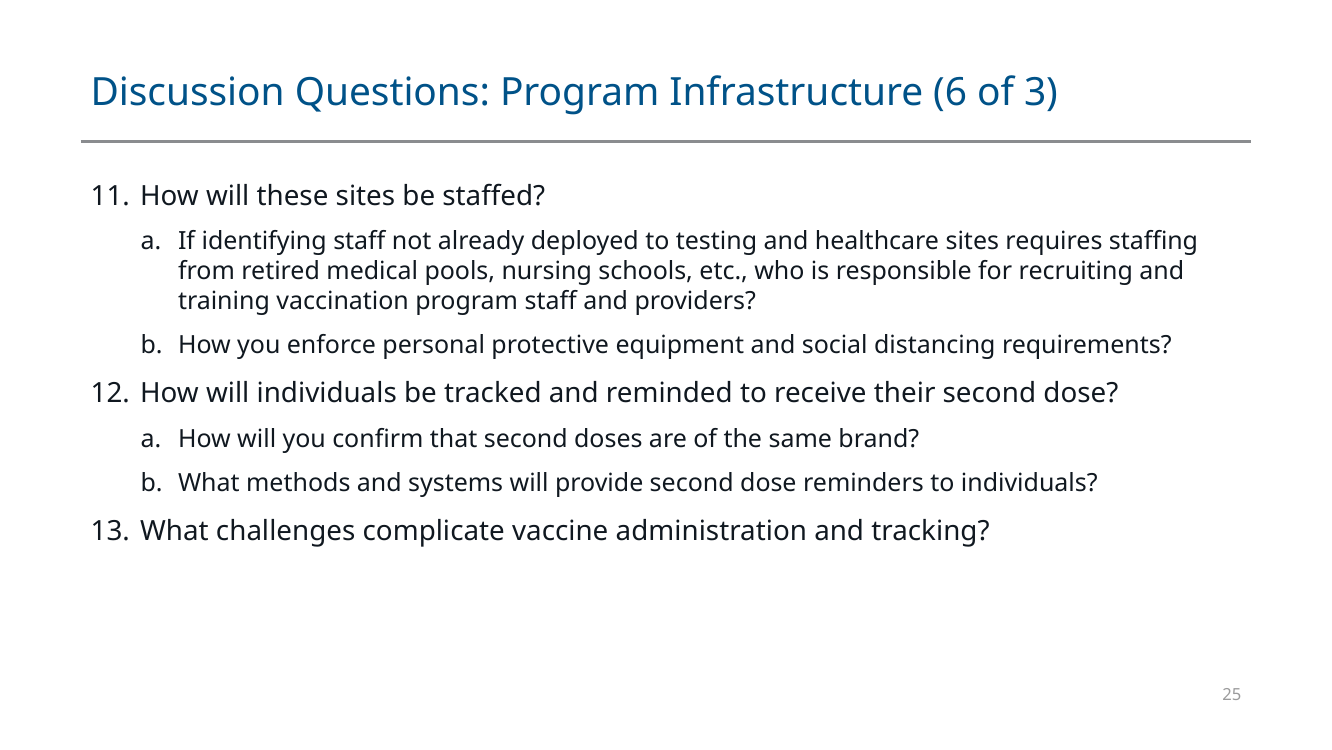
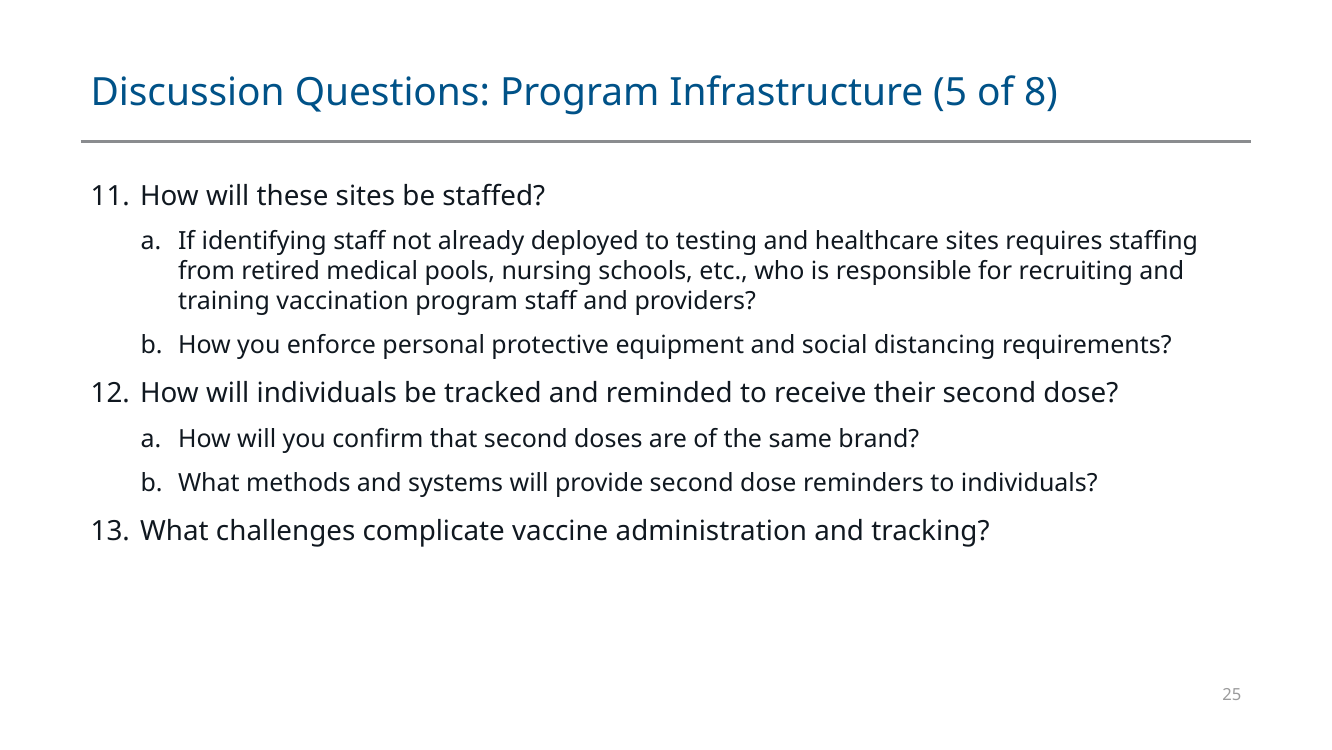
6: 6 -> 5
3: 3 -> 8
